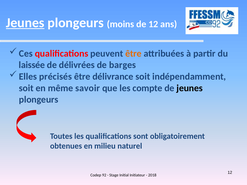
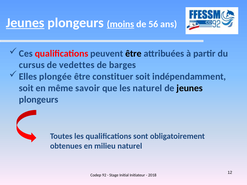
moins underline: none -> present
de 12: 12 -> 56
être at (133, 54) colour: orange -> black
laissée: laissée -> cursus
délivrées: délivrées -> vedettes
précisés: précisés -> plongée
délivrance: délivrance -> constituer
les compte: compte -> naturel
